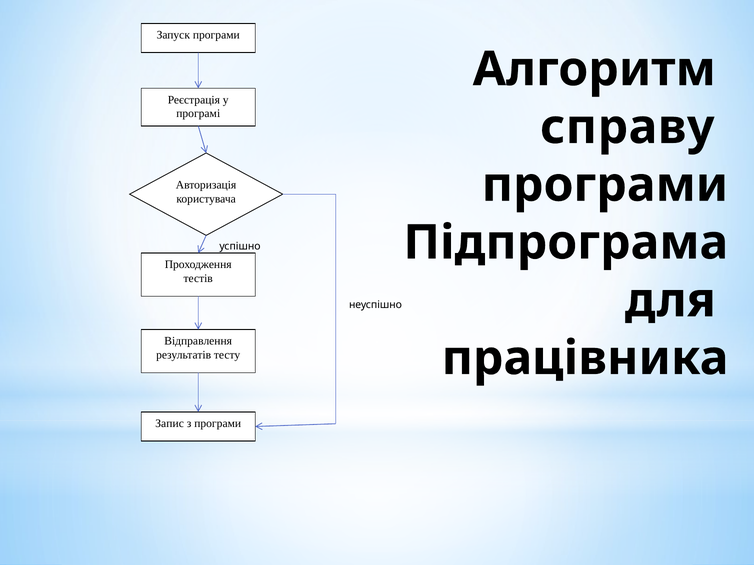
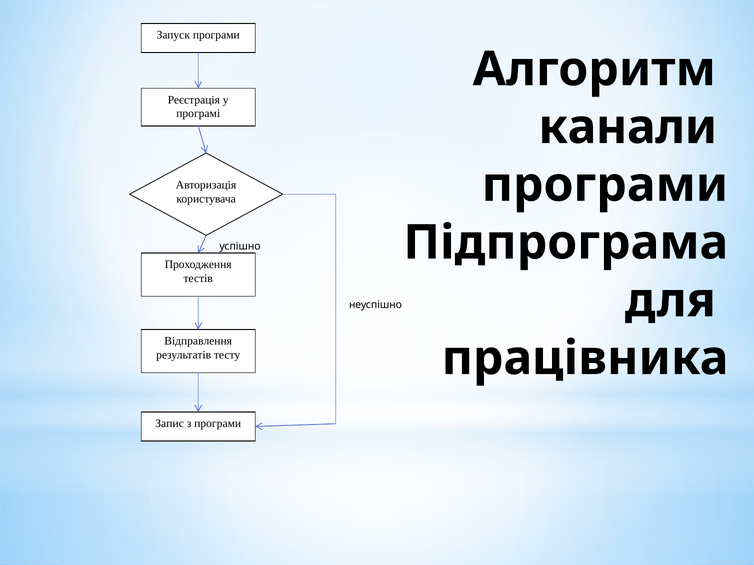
справу: справу -> канали
